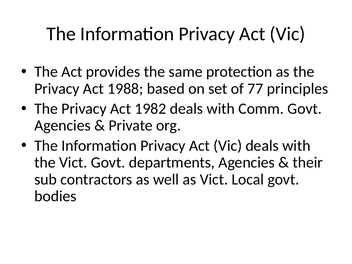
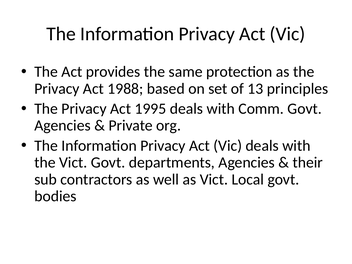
77: 77 -> 13
1982: 1982 -> 1995
